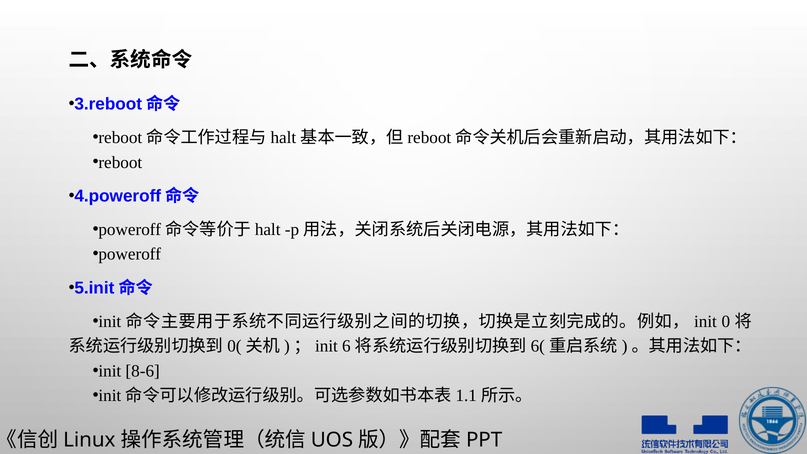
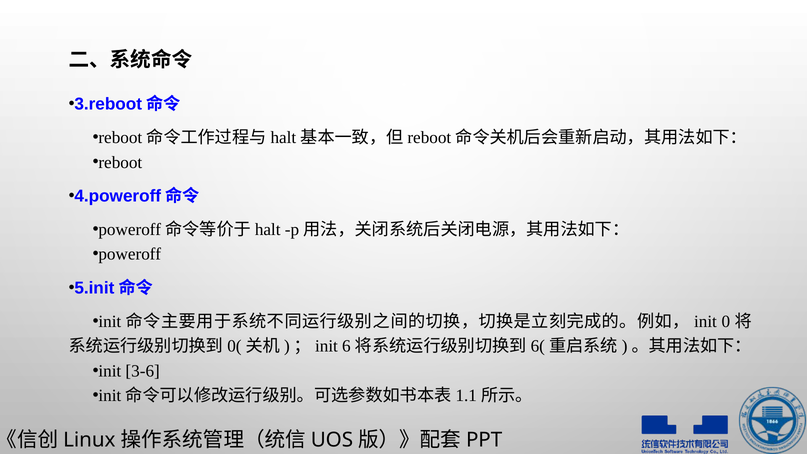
8-6: 8-6 -> 3-6
